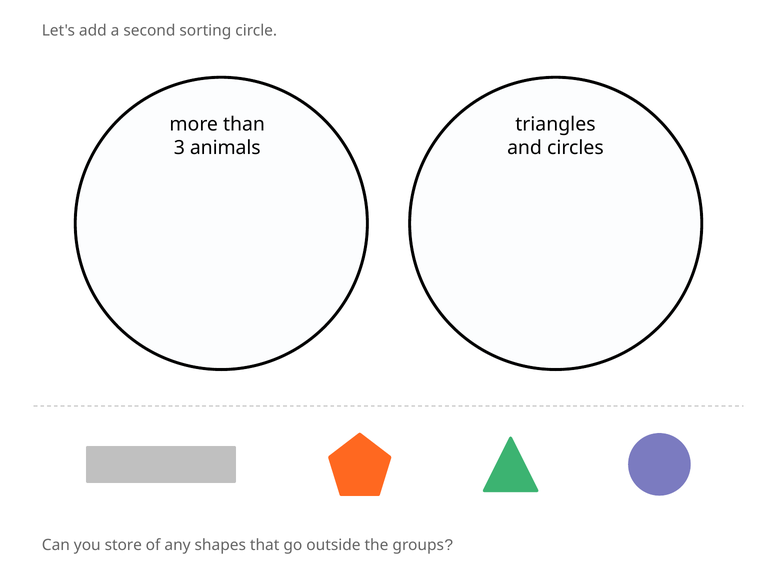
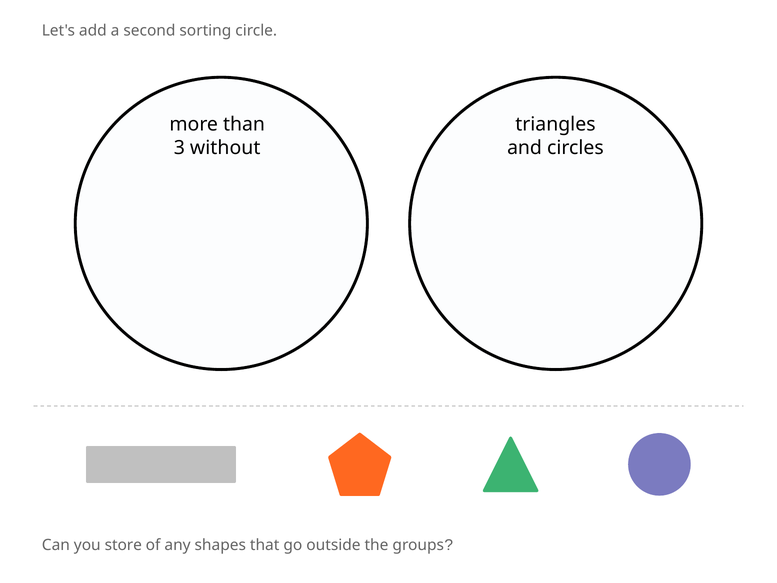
animals: animals -> without
